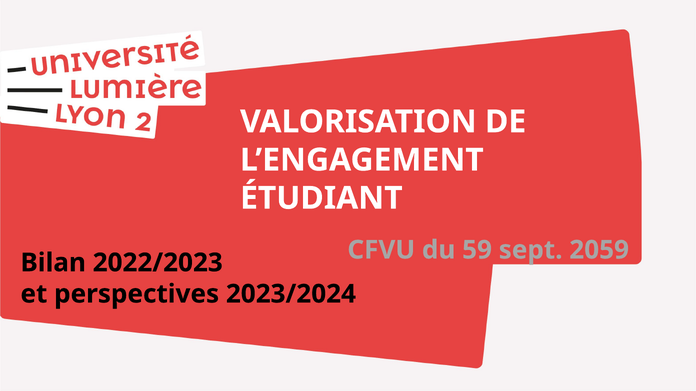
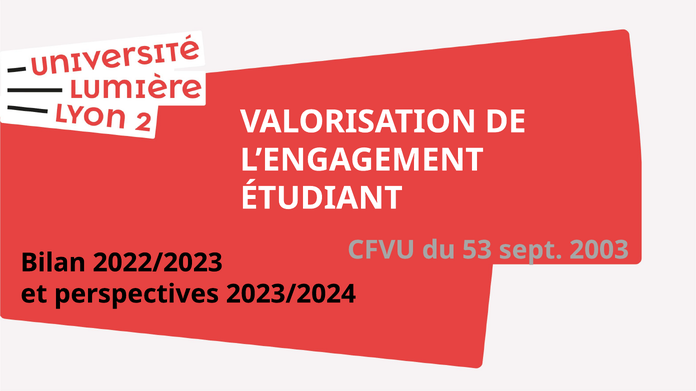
59: 59 -> 53
2059: 2059 -> 2003
